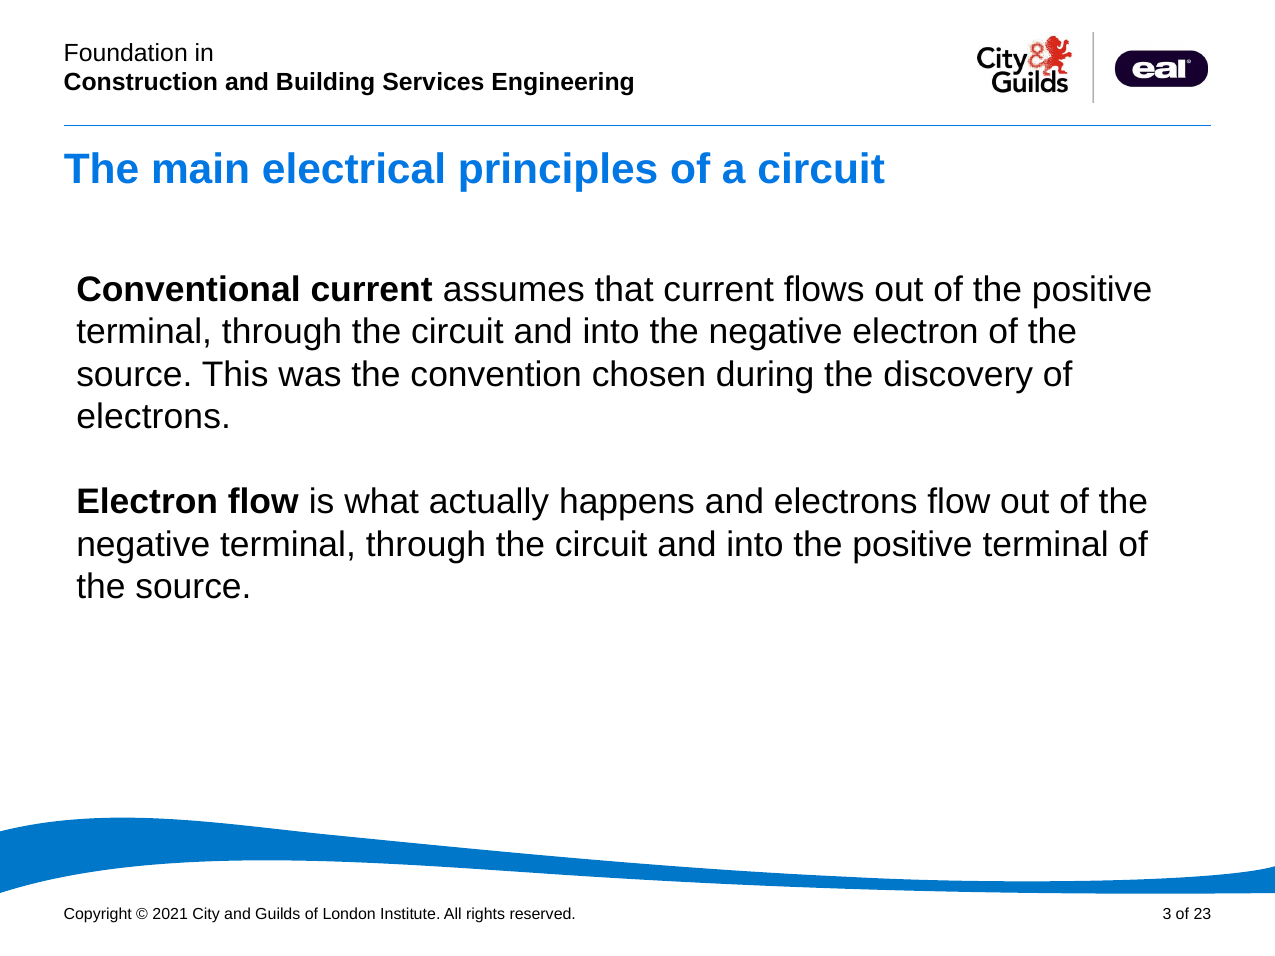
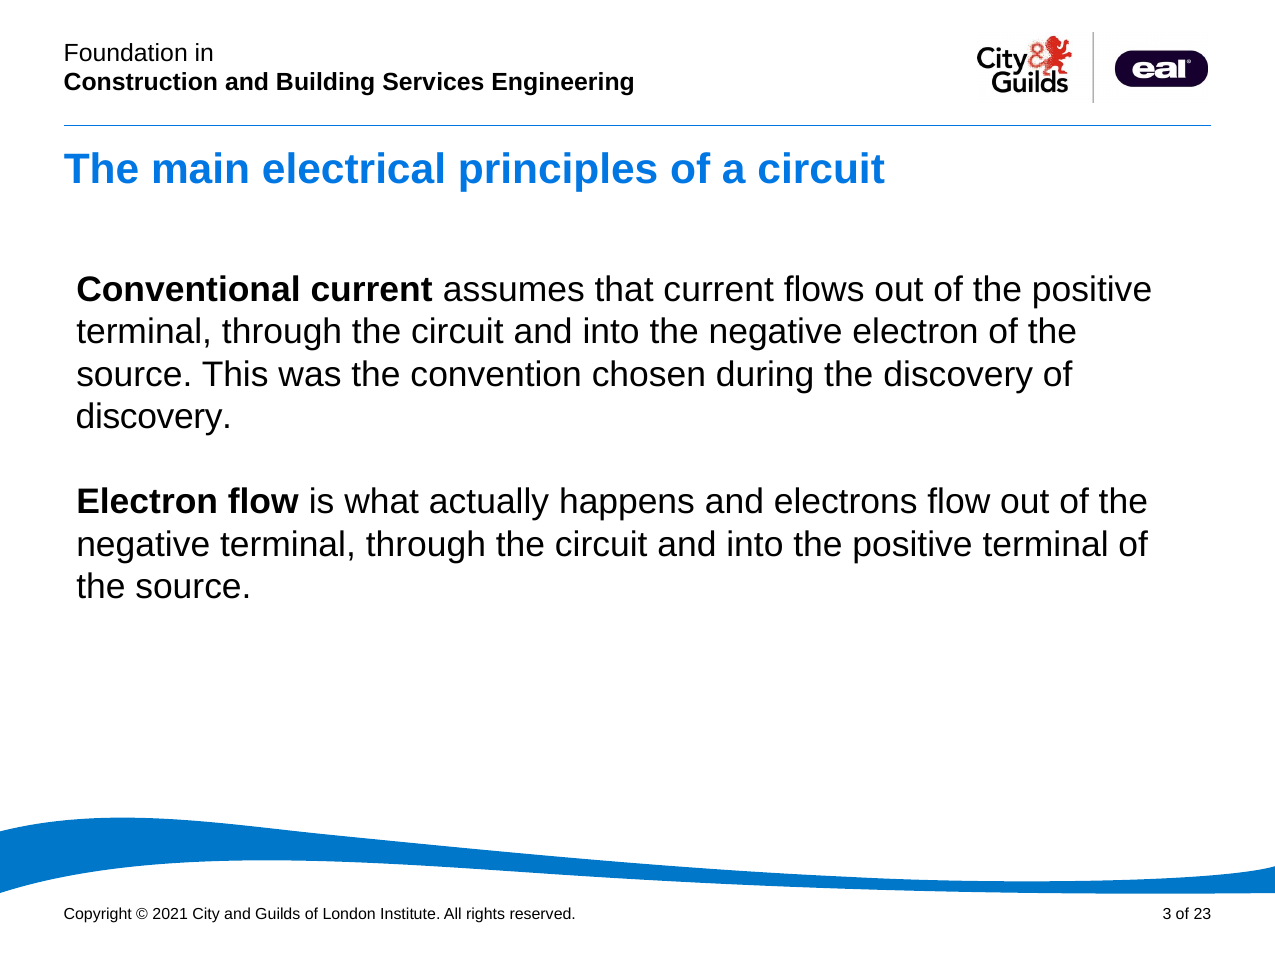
electrons at (154, 417): electrons -> discovery
